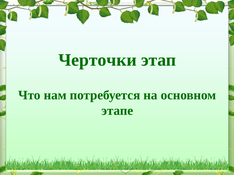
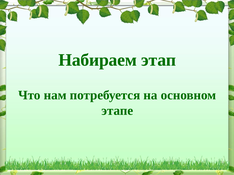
Черточки: Черточки -> Набираем
